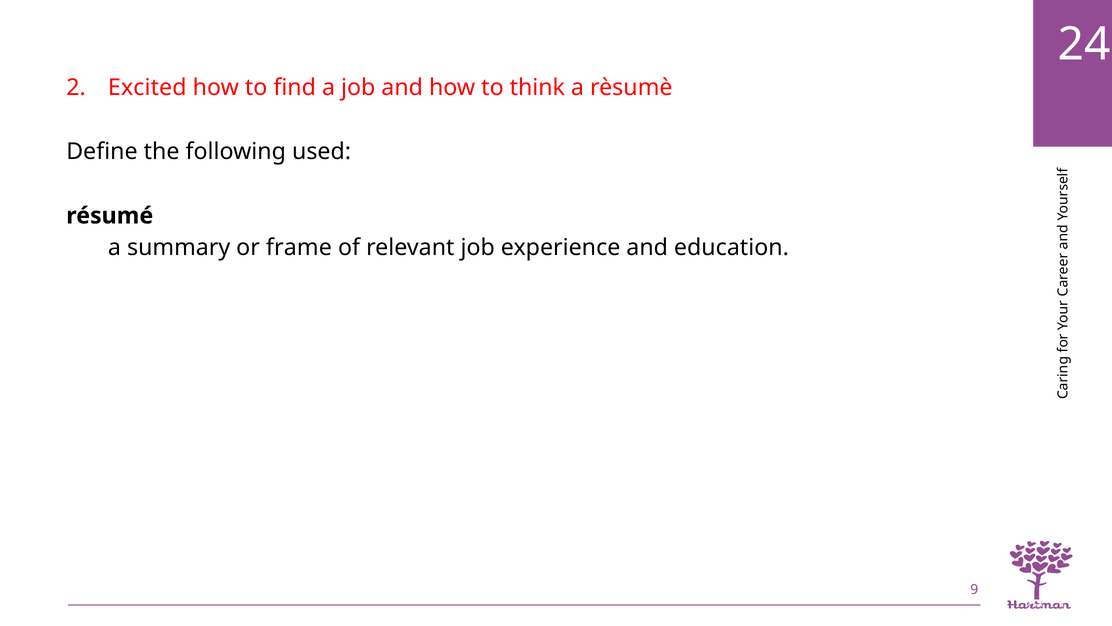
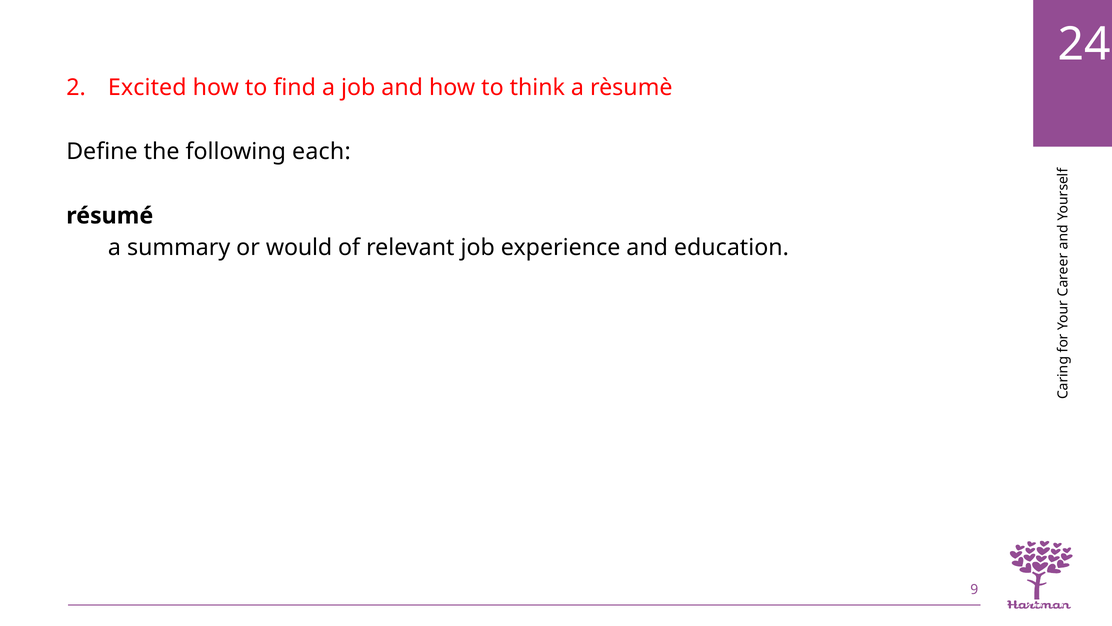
used: used -> each
frame: frame -> would
